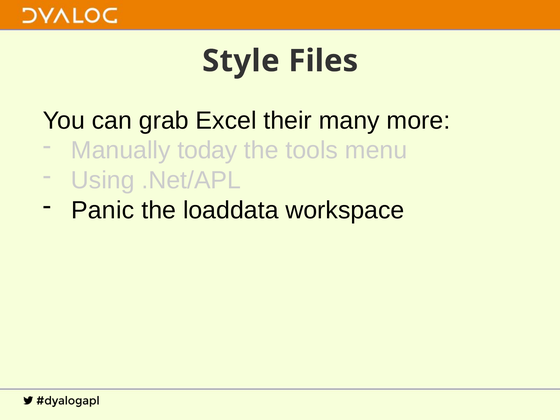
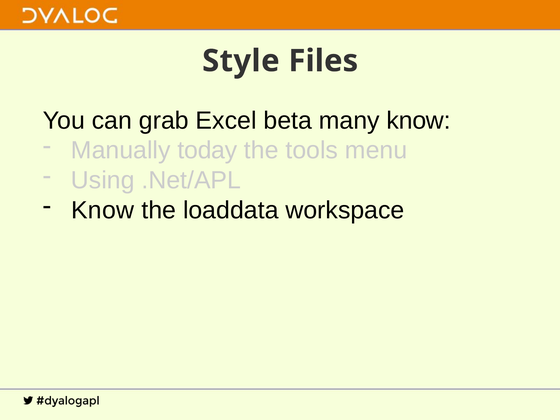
their: their -> beta
many more: more -> know
Panic at (103, 210): Panic -> Know
